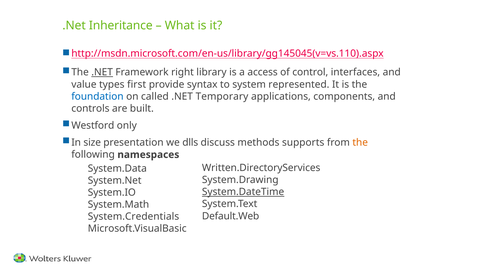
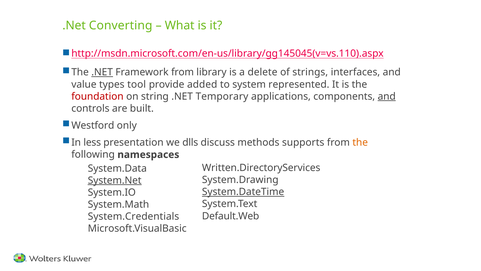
Inheritance: Inheritance -> Converting
Framework right: right -> from
access: access -> delete
control: control -> strings
first: first -> tool
syntax: syntax -> added
foundation colour: blue -> red
called: called -> string
and at (387, 96) underline: none -> present
size: size -> less
System.Net underline: none -> present
